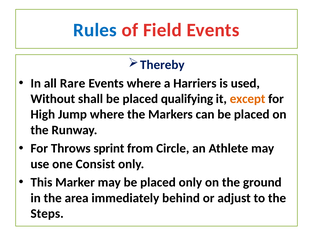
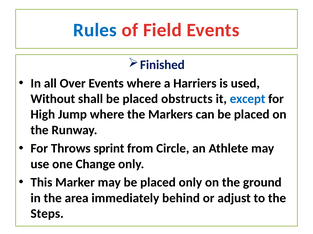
Thereby: Thereby -> Finished
Rare: Rare -> Over
qualifying: qualifying -> obstructs
except colour: orange -> blue
Consist: Consist -> Change
